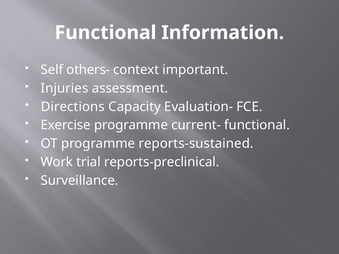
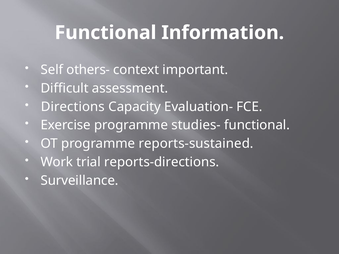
Injuries: Injuries -> Difficult
current-: current- -> studies-
reports-preclinical: reports-preclinical -> reports-directions
